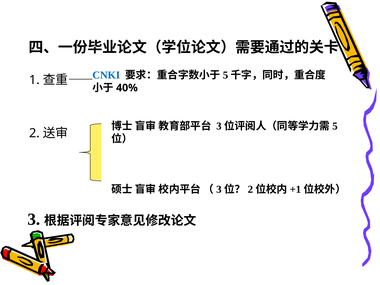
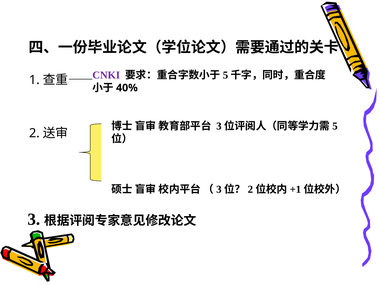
CNKI colour: blue -> purple
